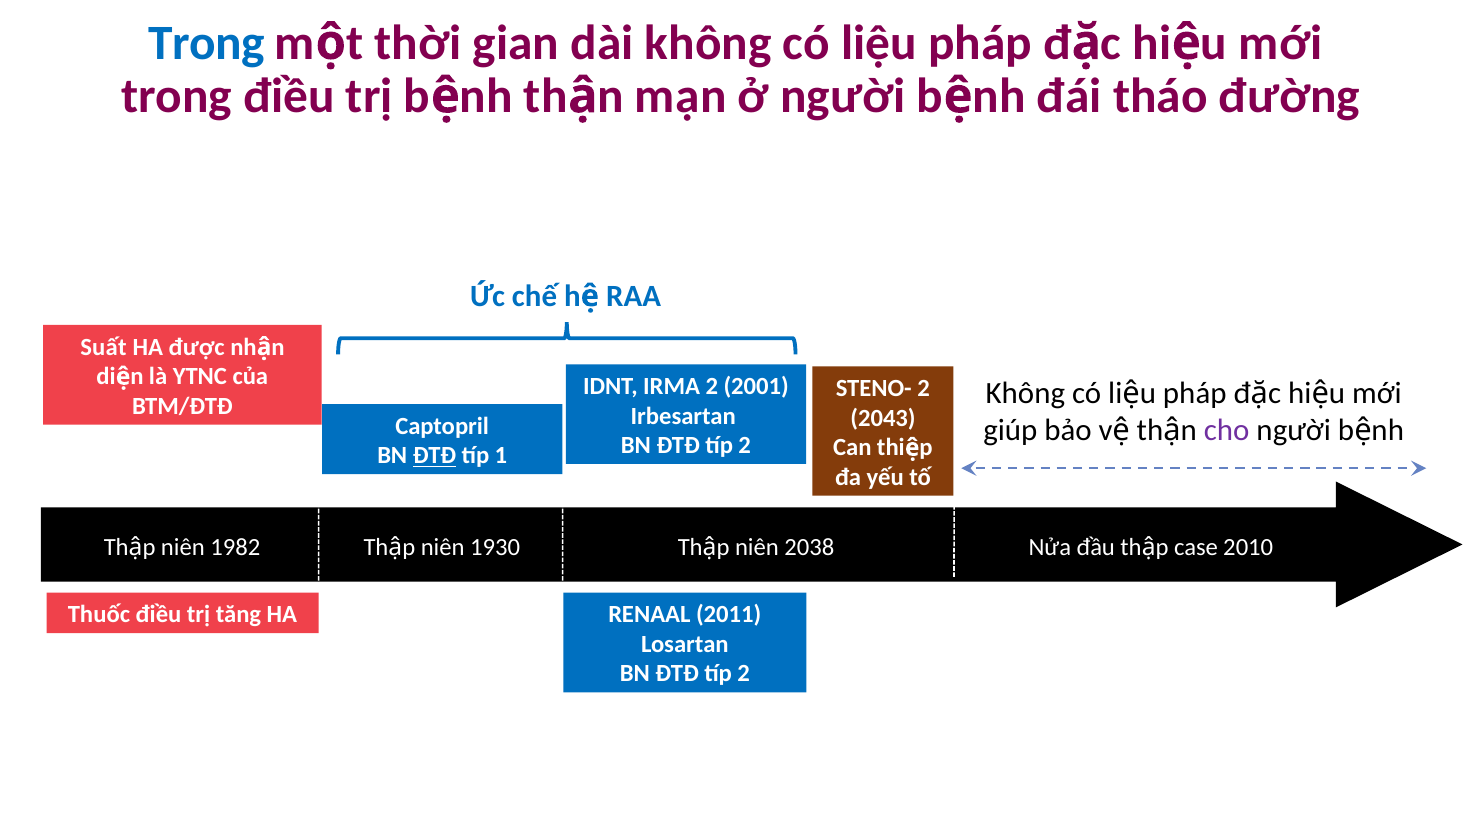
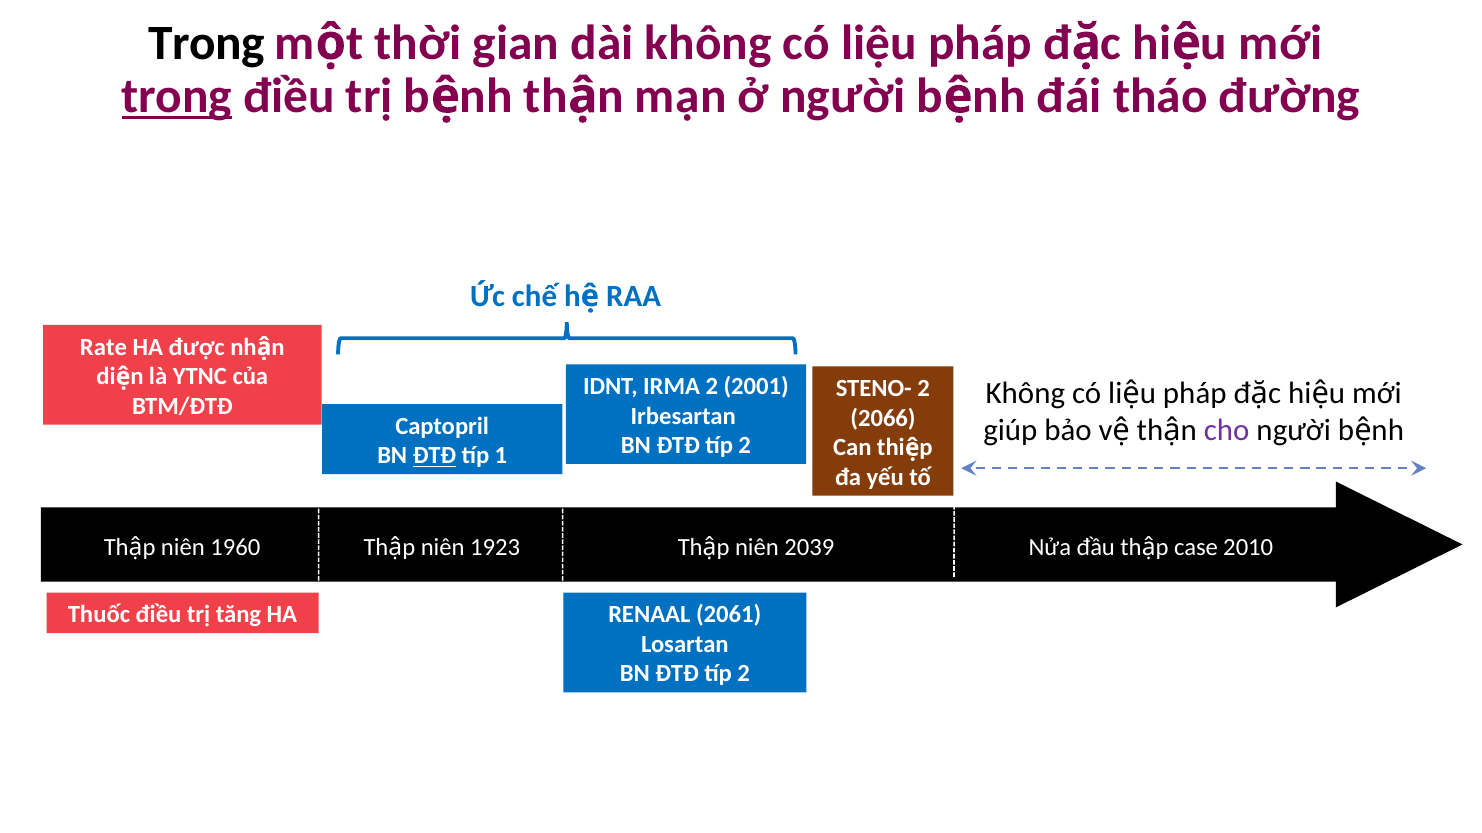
Trong at (206, 43) colour: blue -> black
trong at (177, 96) underline: none -> present
Suất: Suất -> Rate
2043: 2043 -> 2066
1982: 1982 -> 1960
2038: 2038 -> 2039
1930: 1930 -> 1923
2011: 2011 -> 2061
